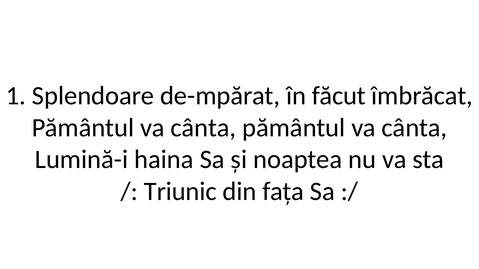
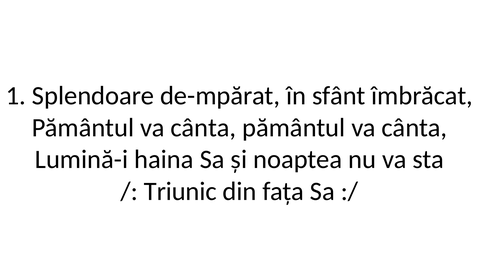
făcut: făcut -> sfânt
